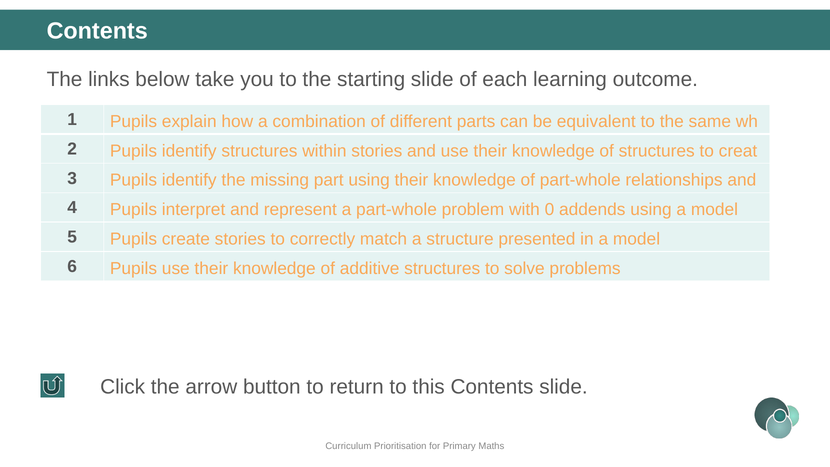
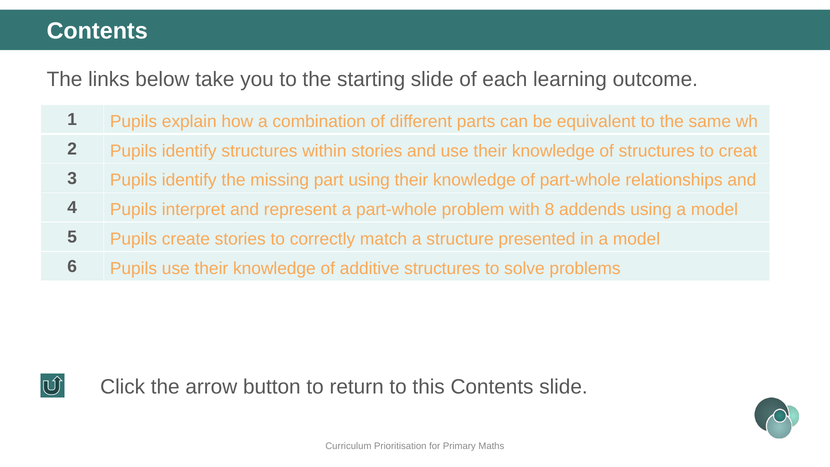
0: 0 -> 8
